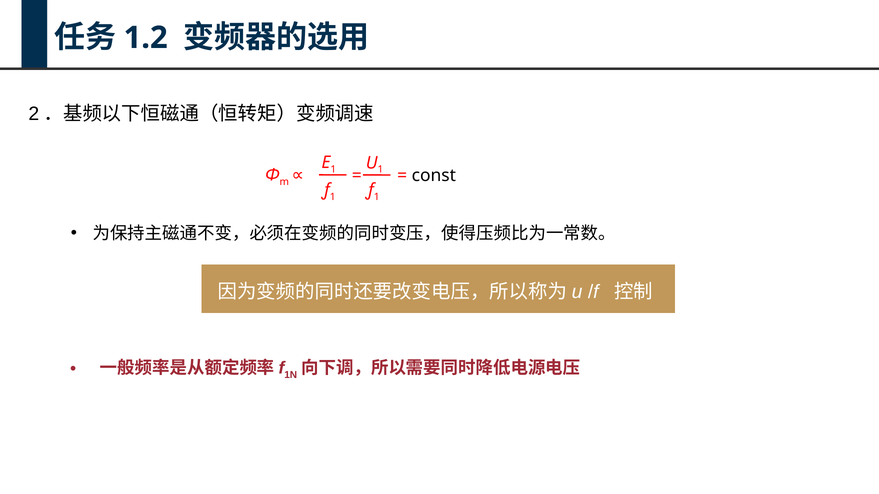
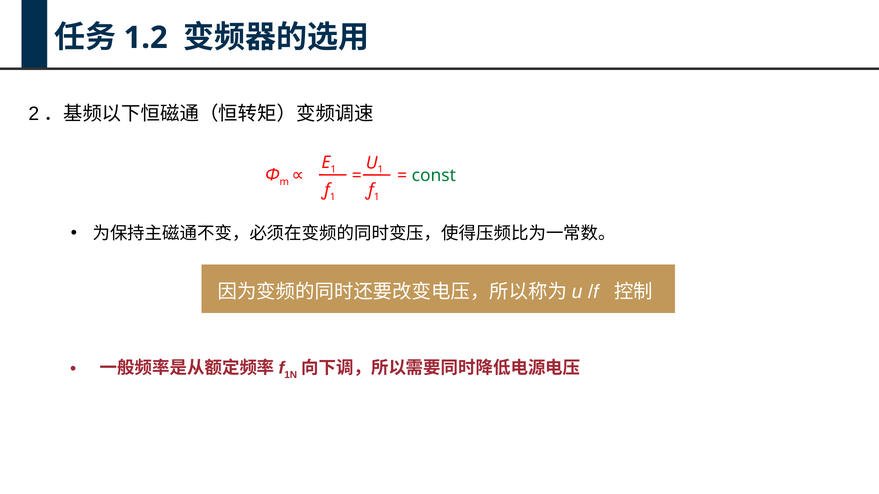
const colour: black -> green
